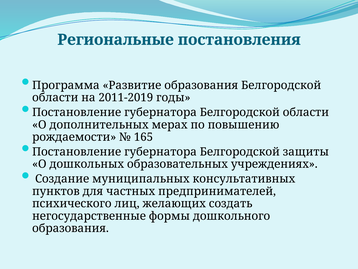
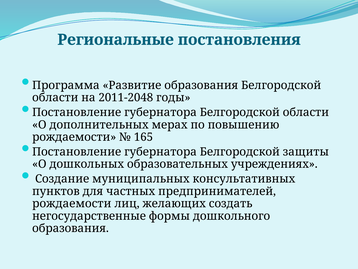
2011-2019: 2011-2019 -> 2011-2048
психического at (72, 203): психического -> рождаемости
